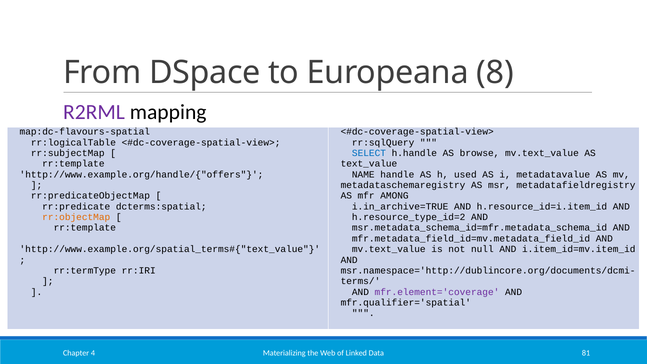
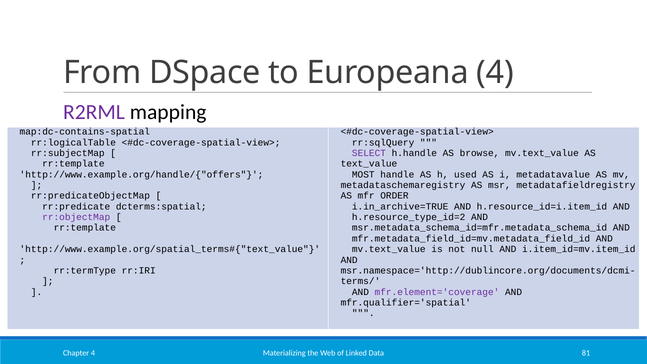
Europeana 8: 8 -> 4
map:dc-flavours-spatial: map:dc-flavours-spatial -> map:dc-contains-spatial
SELECT colour: blue -> purple
NAME: NAME -> MOST
AMONG: AMONG -> ORDER
rr:objectMap colour: orange -> purple
